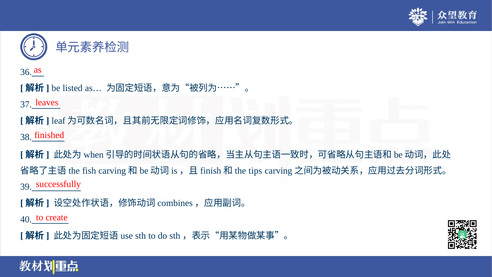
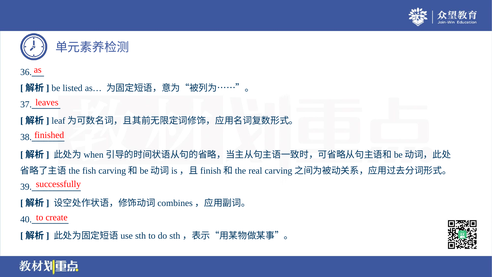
tips: tips -> real
